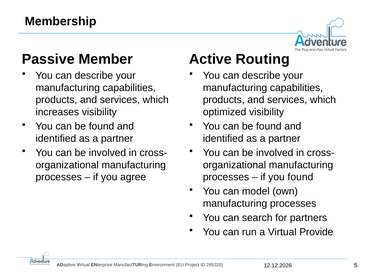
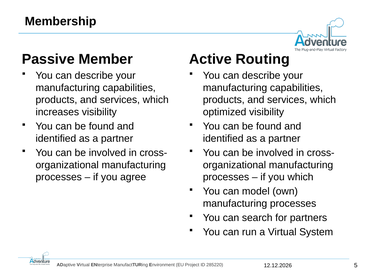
you found: found -> which
Provide: Provide -> System
